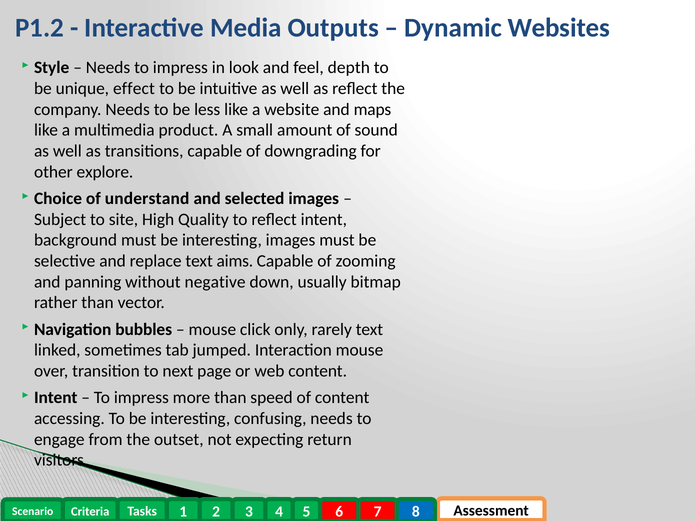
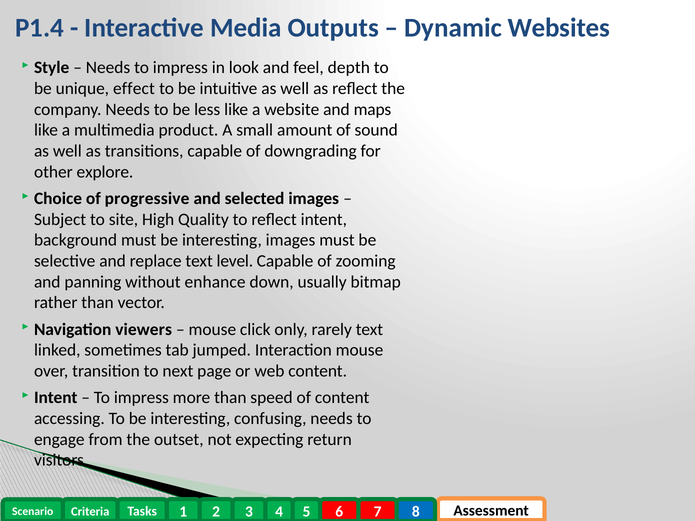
P1.2: P1.2 -> P1.4
understand: understand -> progressive
aims: aims -> level
negative: negative -> enhance
bubbles: bubbles -> viewers
